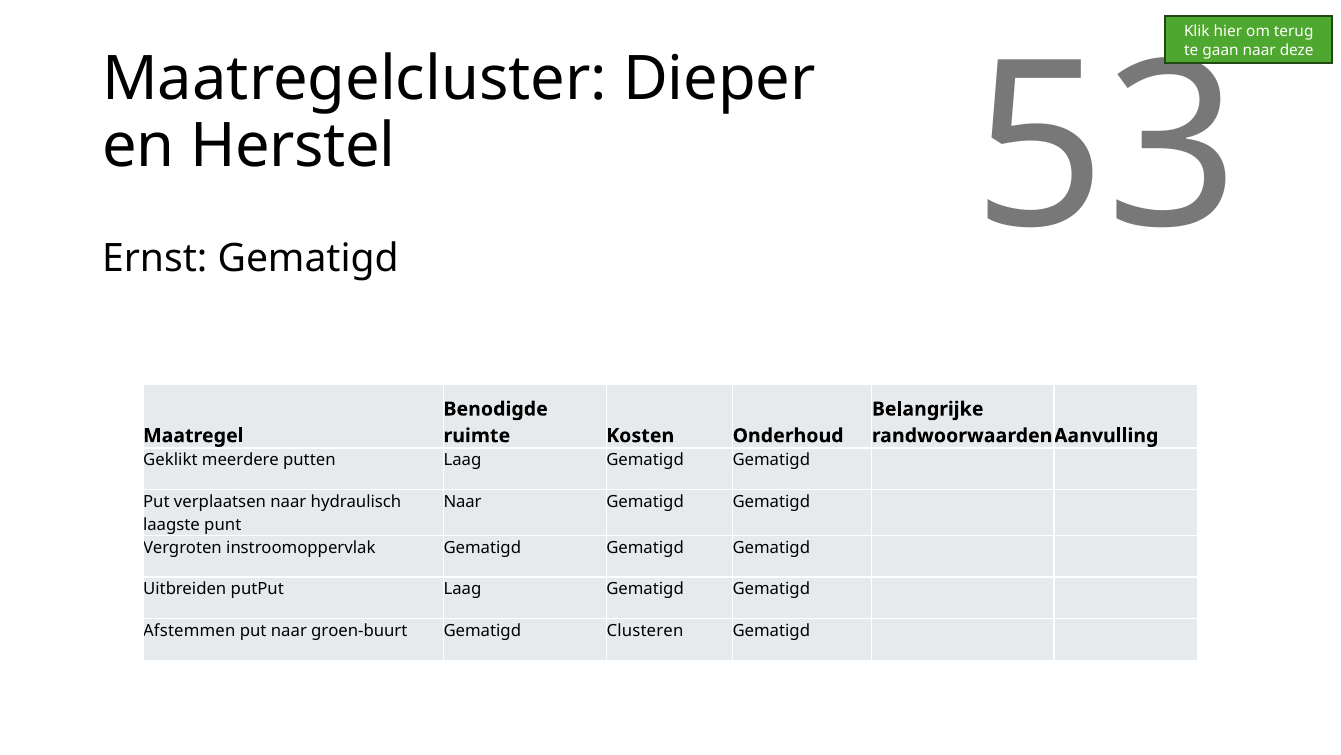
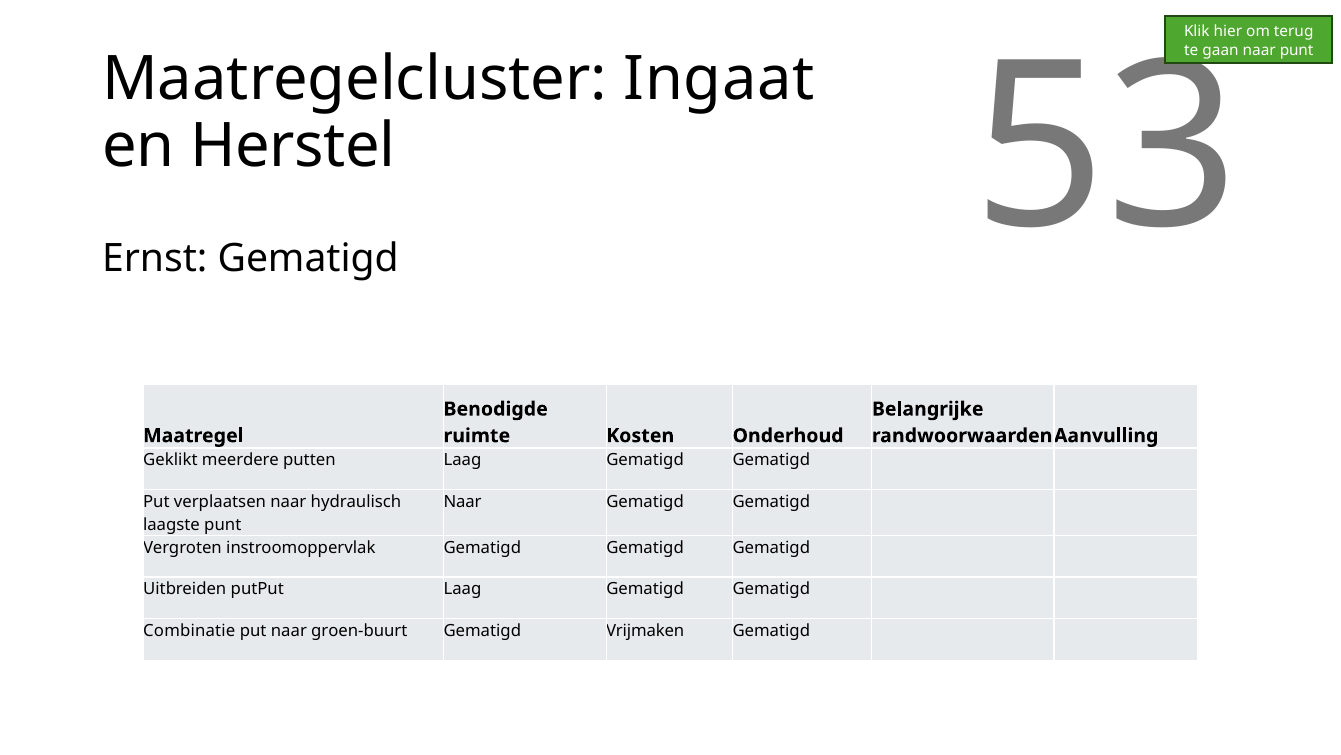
naar deze: deze -> punt
Dieper: Dieper -> Ingaat
Afstemmen: Afstemmen -> Combinatie
Clusteren: Clusteren -> Vrijmaken
